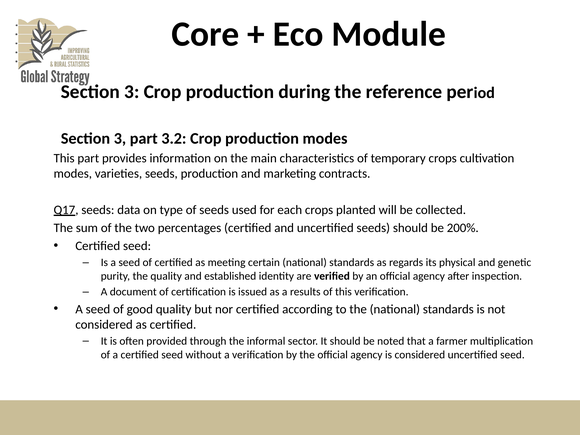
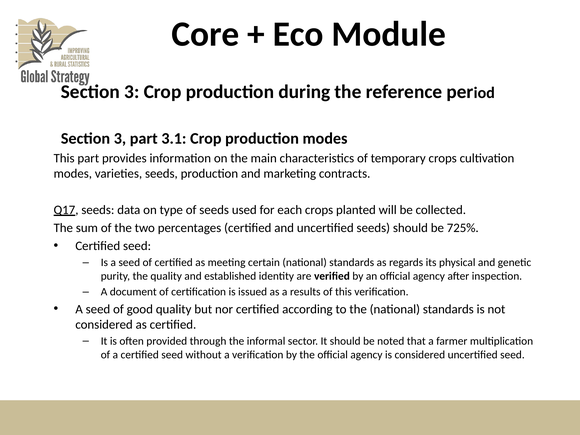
3.2: 3.2 -> 3.1
200%: 200% -> 725%
